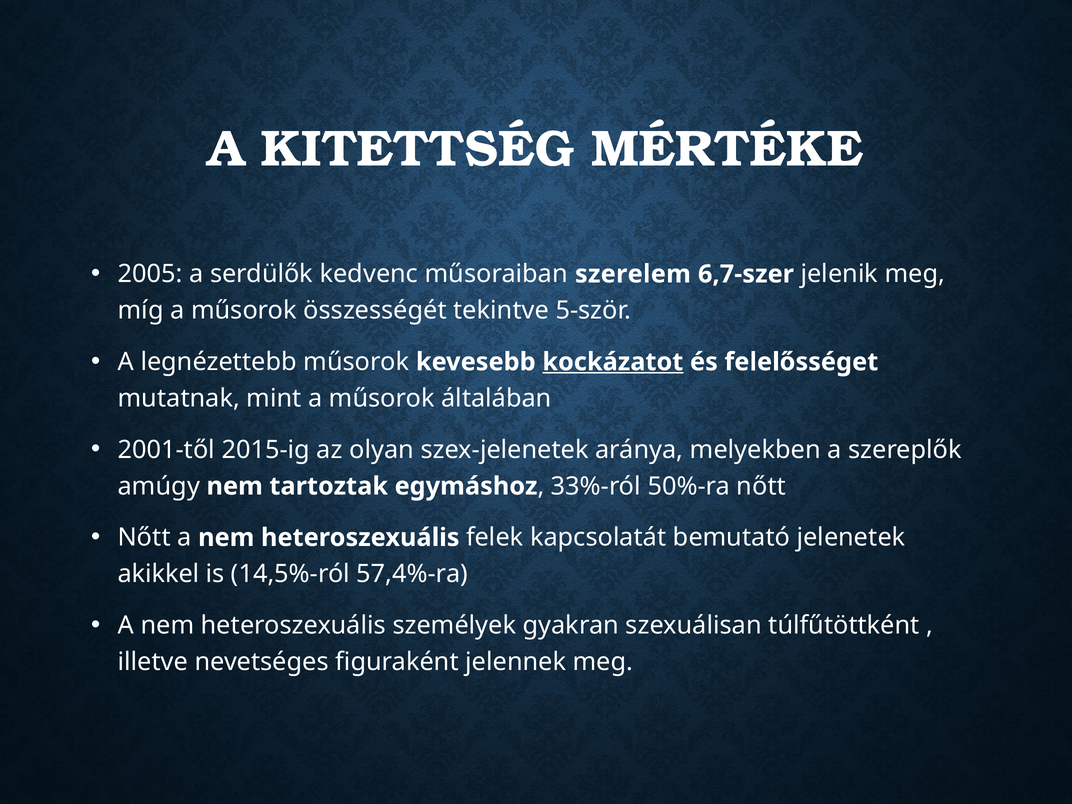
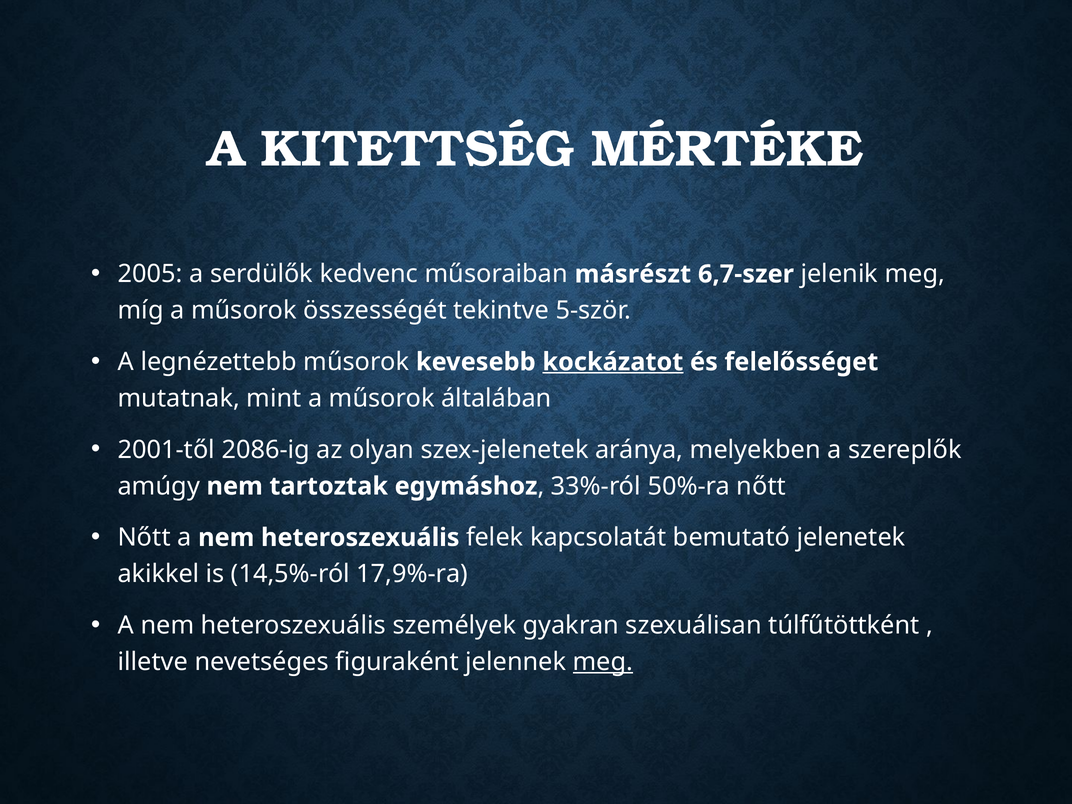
szerelem: szerelem -> másrészt
2015-ig: 2015-ig -> 2086-ig
57,4%-ra: 57,4%-ra -> 17,9%-ra
meg at (603, 662) underline: none -> present
